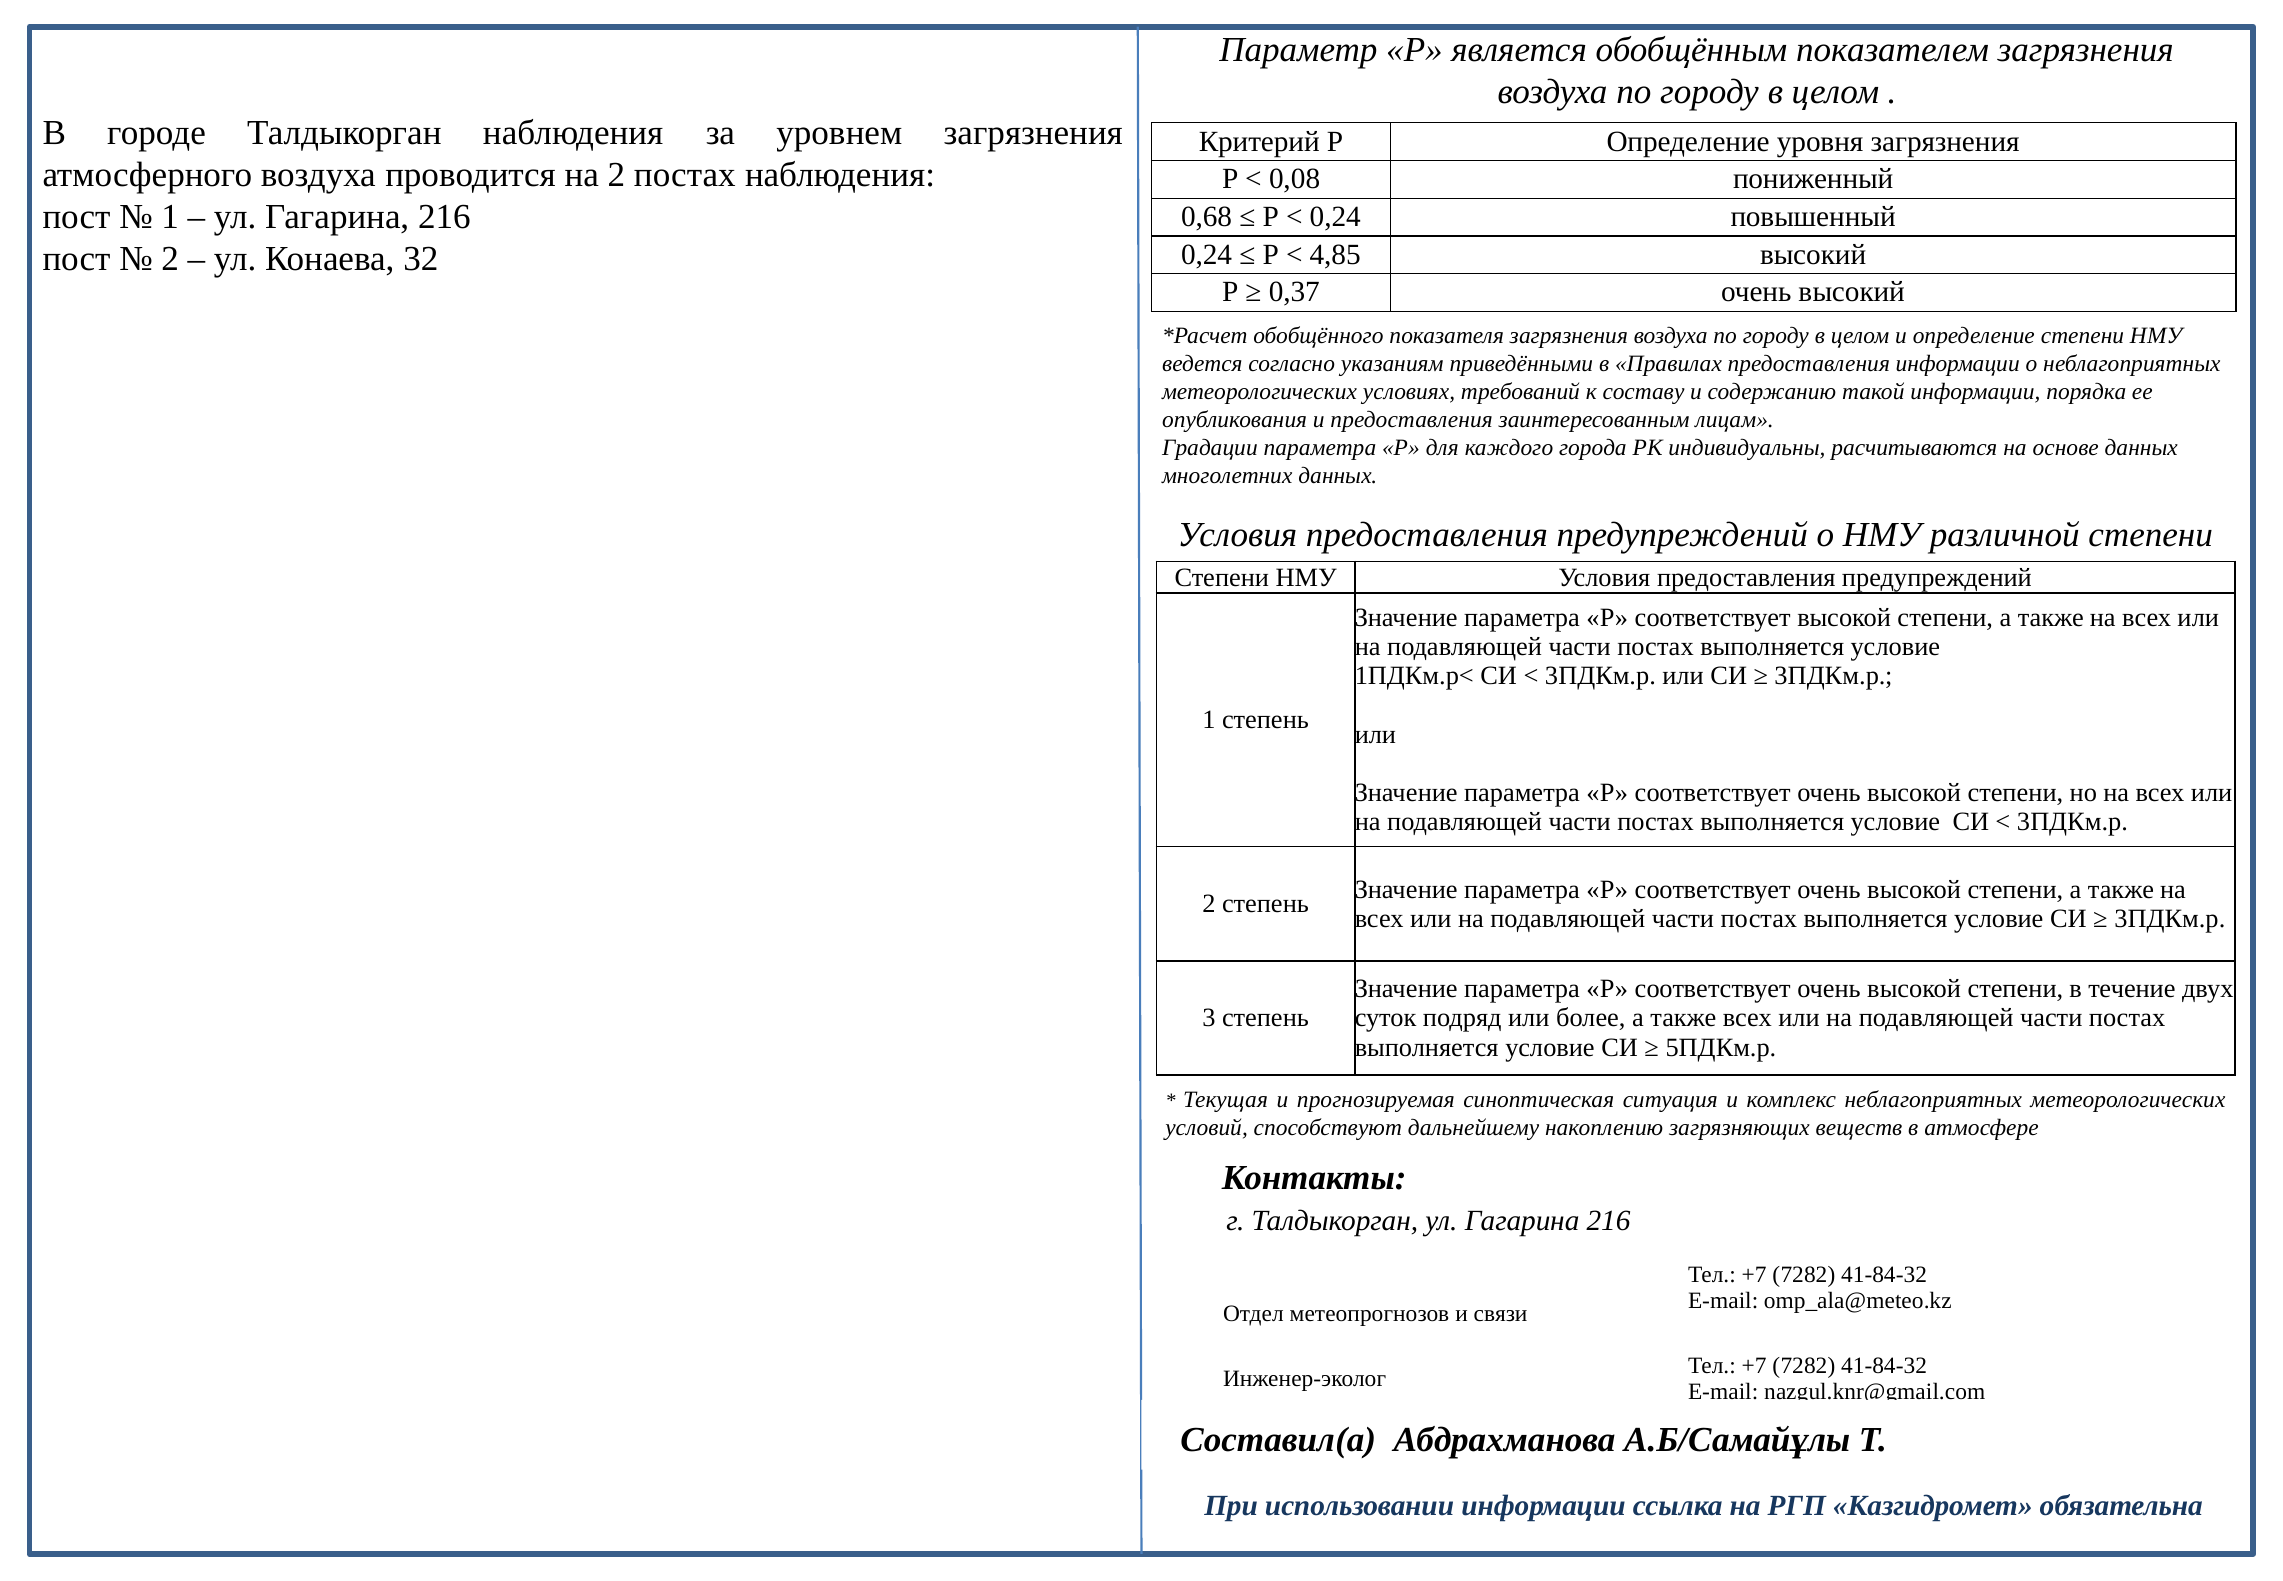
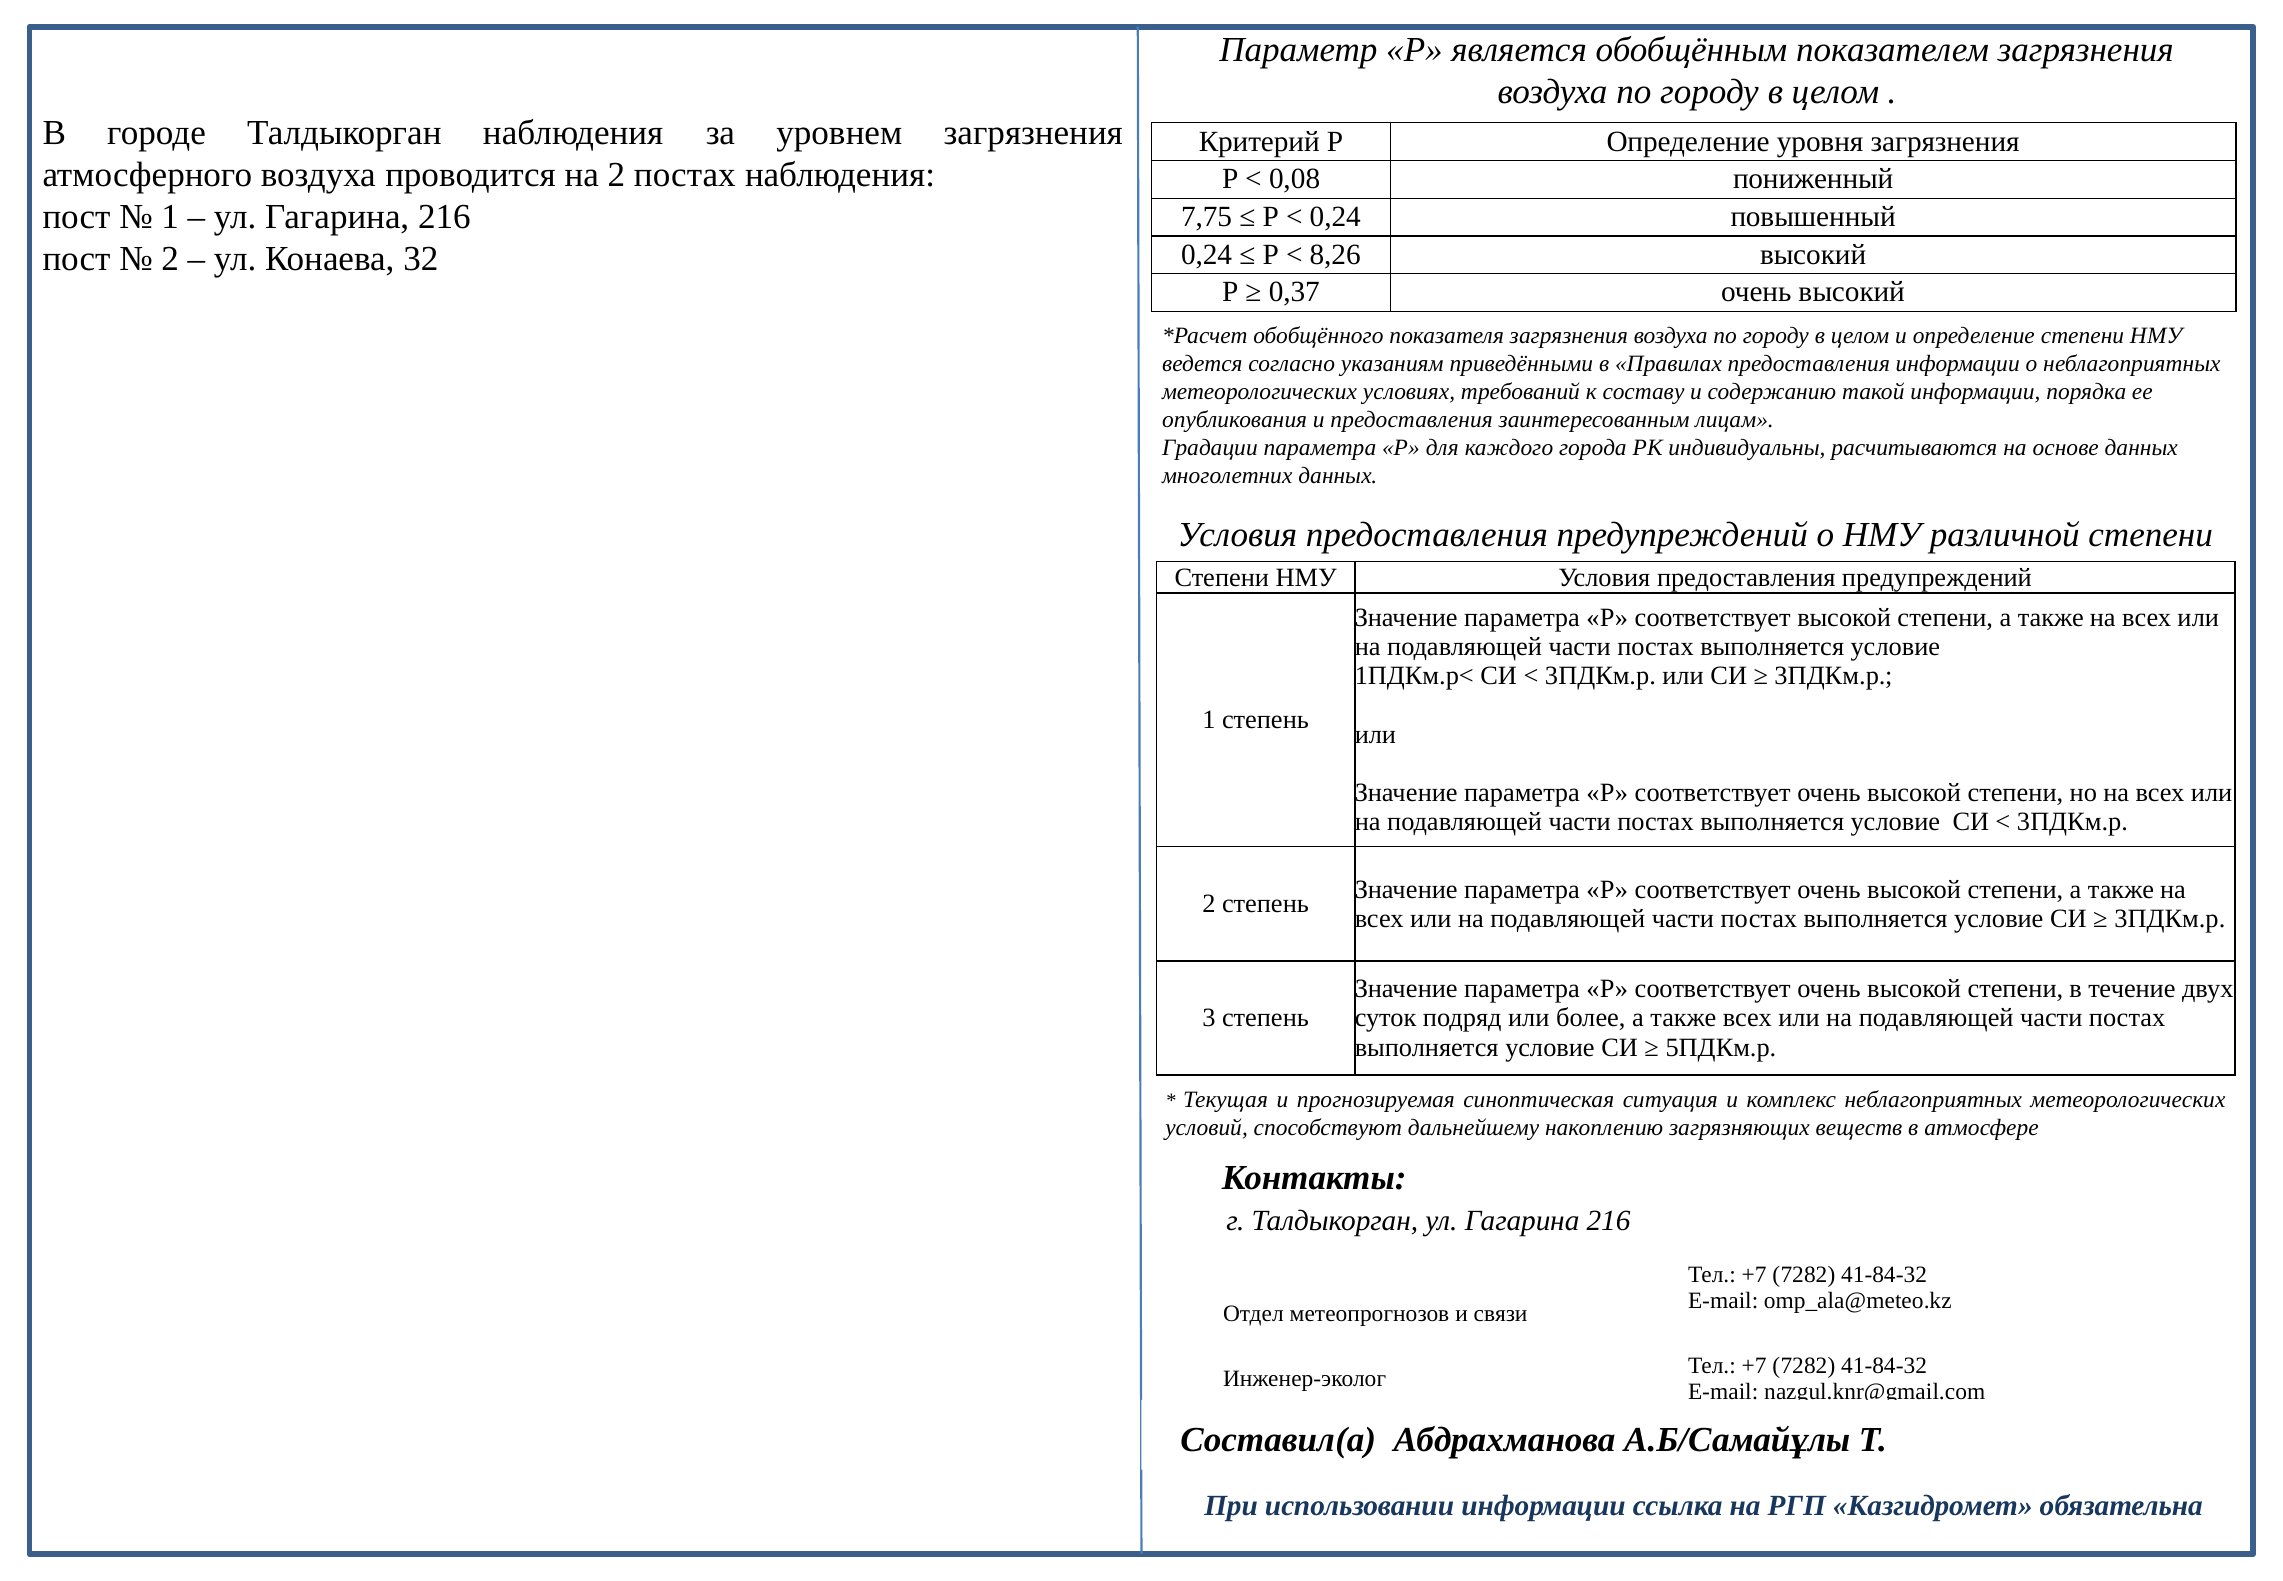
0,68: 0,68 -> 7,75
4,85: 4,85 -> 8,26
